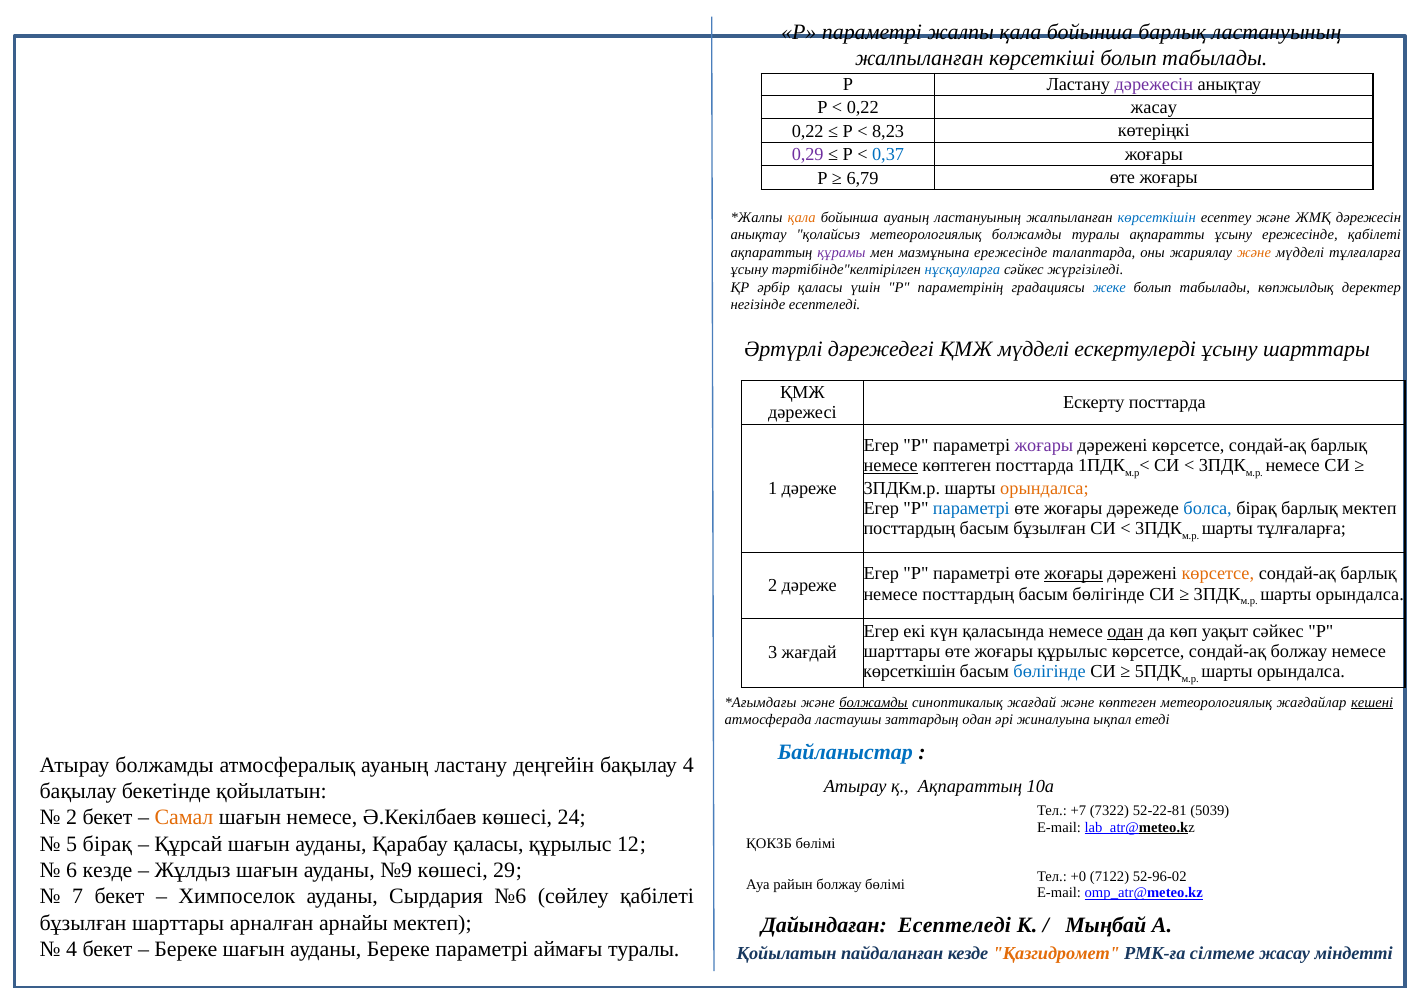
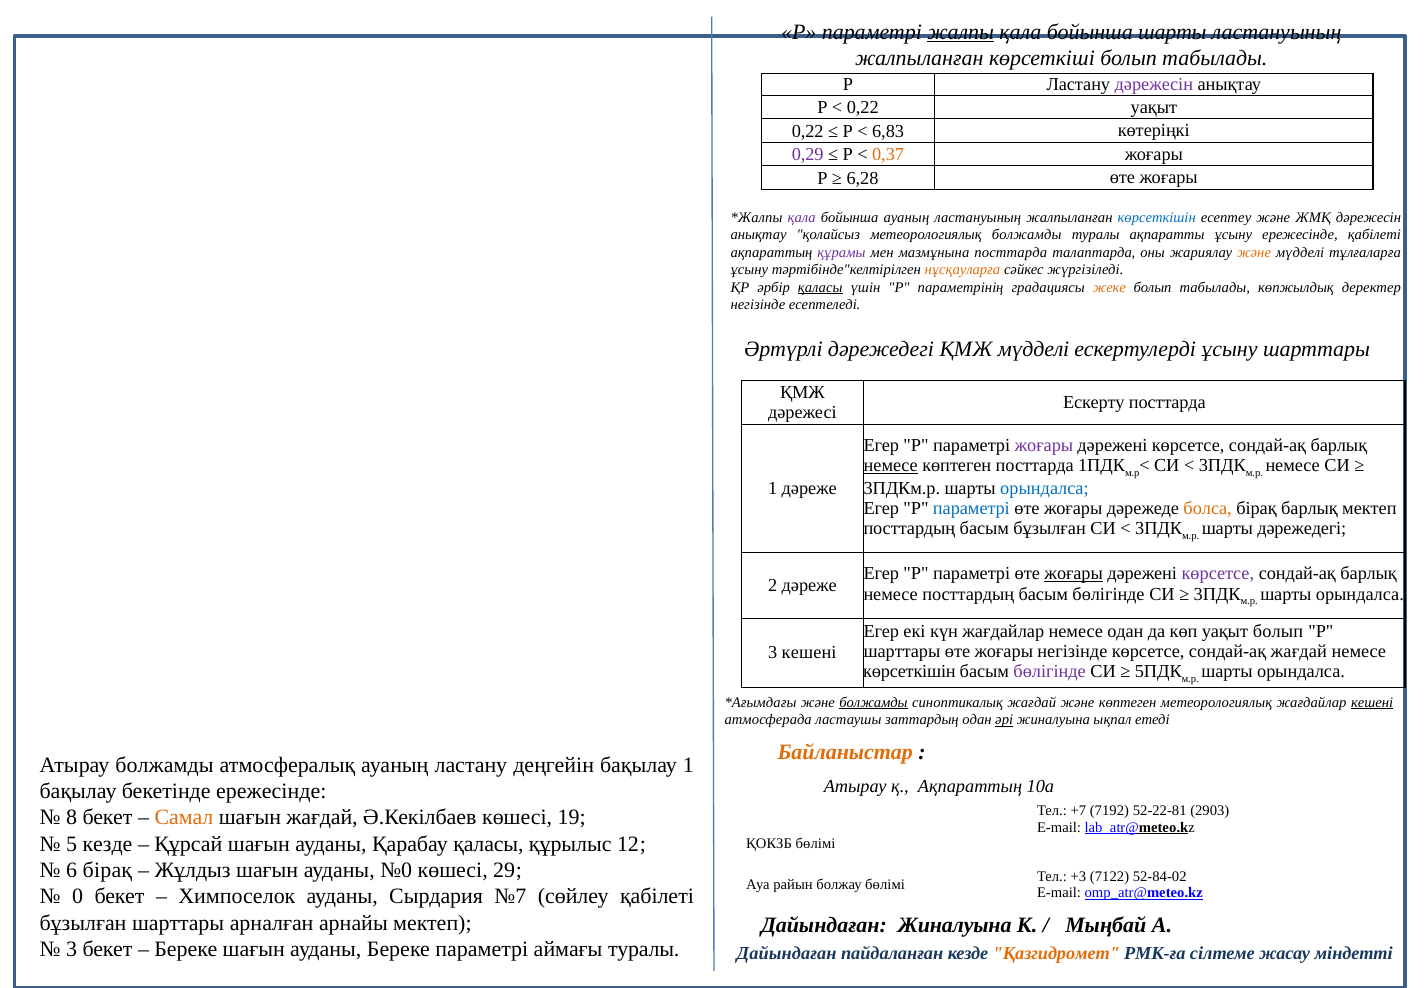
жалпы underline: none -> present
бойынша барлық: барлық -> шарты
0,22 жасау: жасау -> уақыт
8,23: 8,23 -> 6,83
0,37 colour: blue -> orange
6,79: 6,79 -> 6,28
қала at (802, 217) colour: orange -> purple
мазмұнына ережесінде: ережесінде -> посттарда
нұсқауларға colour: blue -> orange
қаласы at (820, 288) underline: none -> present
жеке colour: blue -> orange
орындалса at (1044, 489) colour: orange -> blue
болса colour: blue -> orange
шарты тұлғаларға: тұлғаларға -> дәрежедегі
көрсетсе at (1218, 574) colour: orange -> purple
күн қаласында: қаласында -> жағдайлар
одан at (1125, 632) underline: present -> none
уақыт сәйкес: сәйкес -> болып
жоғары құрылыс: құрылыс -> негізінде
сондай-ақ болжау: болжау -> жағдай
3 жағдай: жағдай -> кешені
бөлігінде at (1050, 672) colour: blue -> purple
әрі underline: none -> present
Байланыстар colour: blue -> orange
бақылау 4: 4 -> 1
бекетінде қойылатын: қойылатын -> ережесінде
7322: 7322 -> 7192
5039: 5039 -> 2903
2 at (72, 818): 2 -> 8
шағын немесе: немесе -> жағдай
24: 24 -> 19
5 бірақ: бірақ -> кезде
6 кезде: кезде -> бірақ
№9: №9 -> №0
+0: +0 -> +3
52-96-02: 52-96-02 -> 52-84-02
7: 7 -> 0
№6: №6 -> №7
Дайындаған Есептеледі: Есептеледі -> Жиналуына
4 at (72, 950): 4 -> 3
Қойылатын at (787, 954): Қойылатын -> Дайындаған
